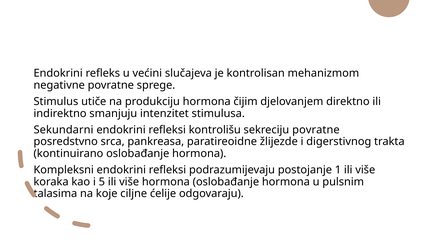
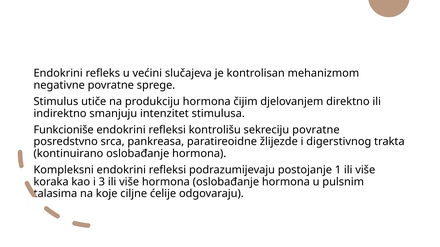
Sekundarni: Sekundarni -> Funkcioniše
5: 5 -> 3
